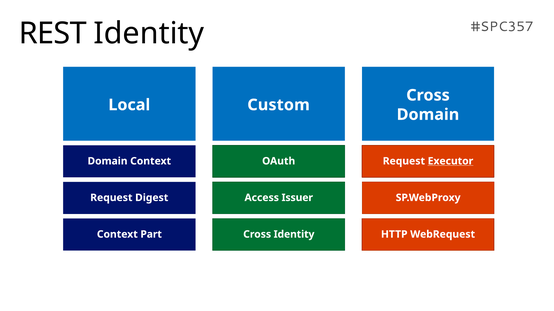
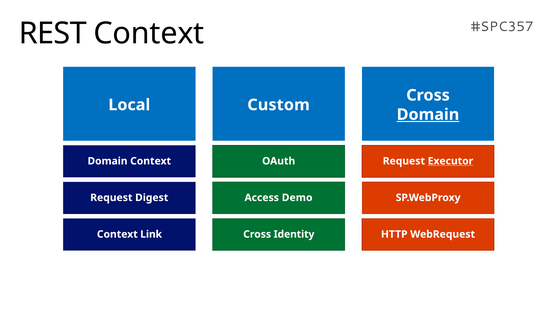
REST Identity: Identity -> Context
Domain at (428, 115) underline: none -> present
Issuer: Issuer -> Demo
Part: Part -> Link
